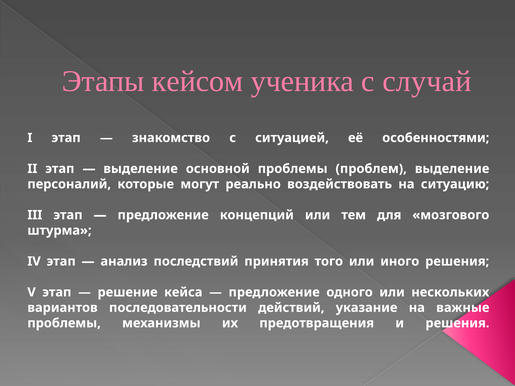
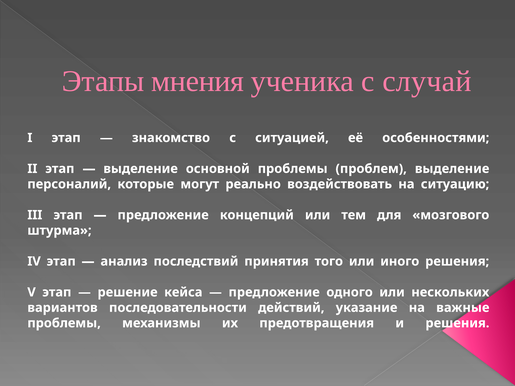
кейсом: кейсом -> мнения
